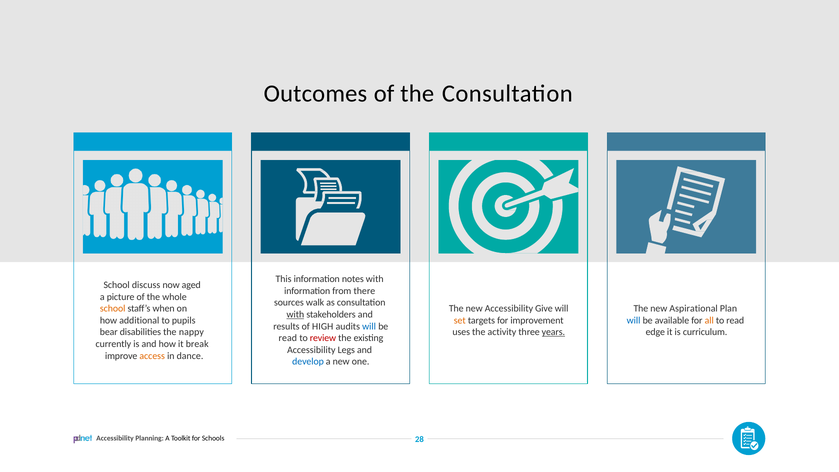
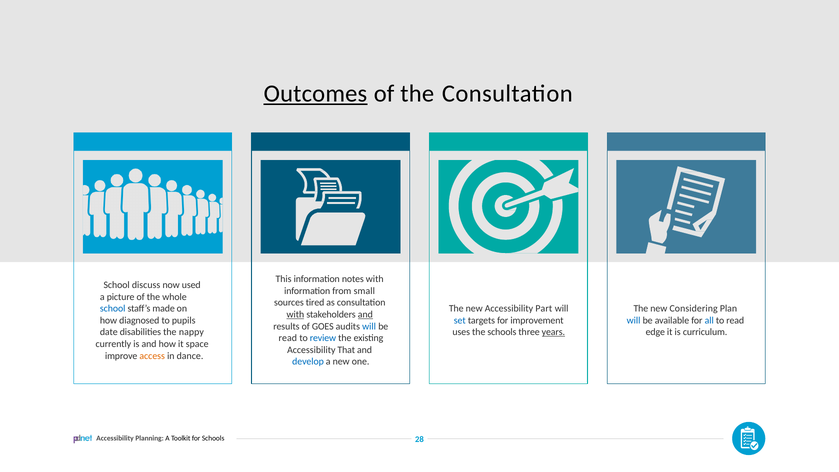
Outcomes underline: none -> present
aged: aged -> used
there: there -> small
walk: walk -> tired
school at (113, 308) colour: orange -> blue
when: when -> made
Give: Give -> Part
Aspirational: Aspirational -> Considering
and at (365, 314) underline: none -> present
additional: additional -> diagnosed
set colour: orange -> blue
all colour: orange -> blue
HIGH: HIGH -> GOES
bear: bear -> date
the activity: activity -> schools
review colour: red -> blue
break: break -> space
Legs: Legs -> That
